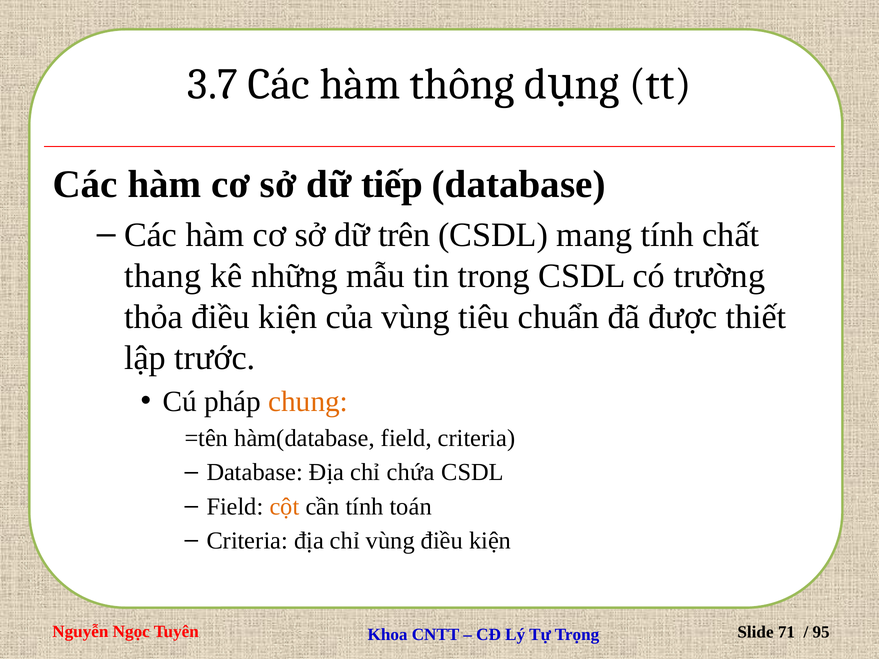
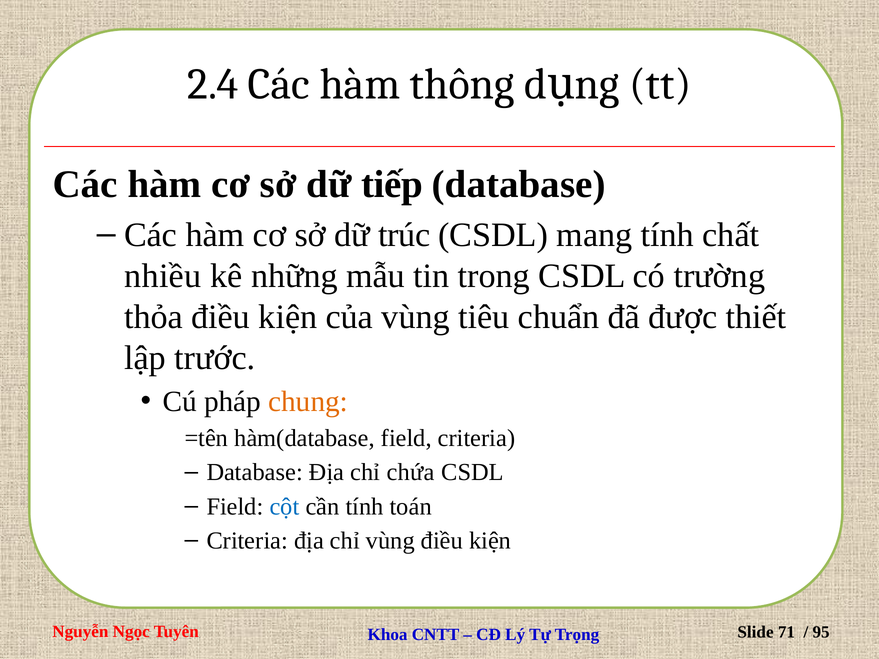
3.7: 3.7 -> 2.4
trên: trên -> trúc
thang: thang -> nhiều
cột colour: orange -> blue
